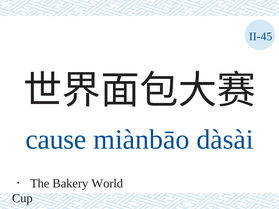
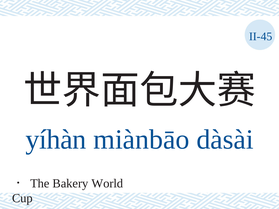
cause: cause -> yíhàn
